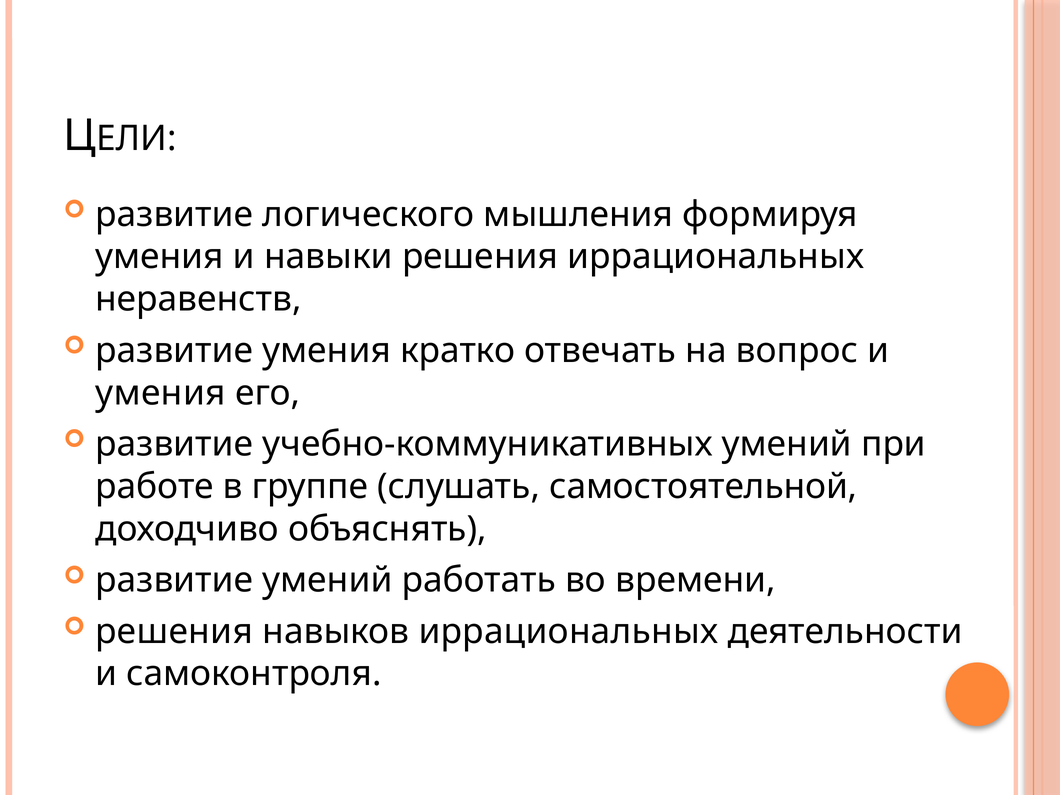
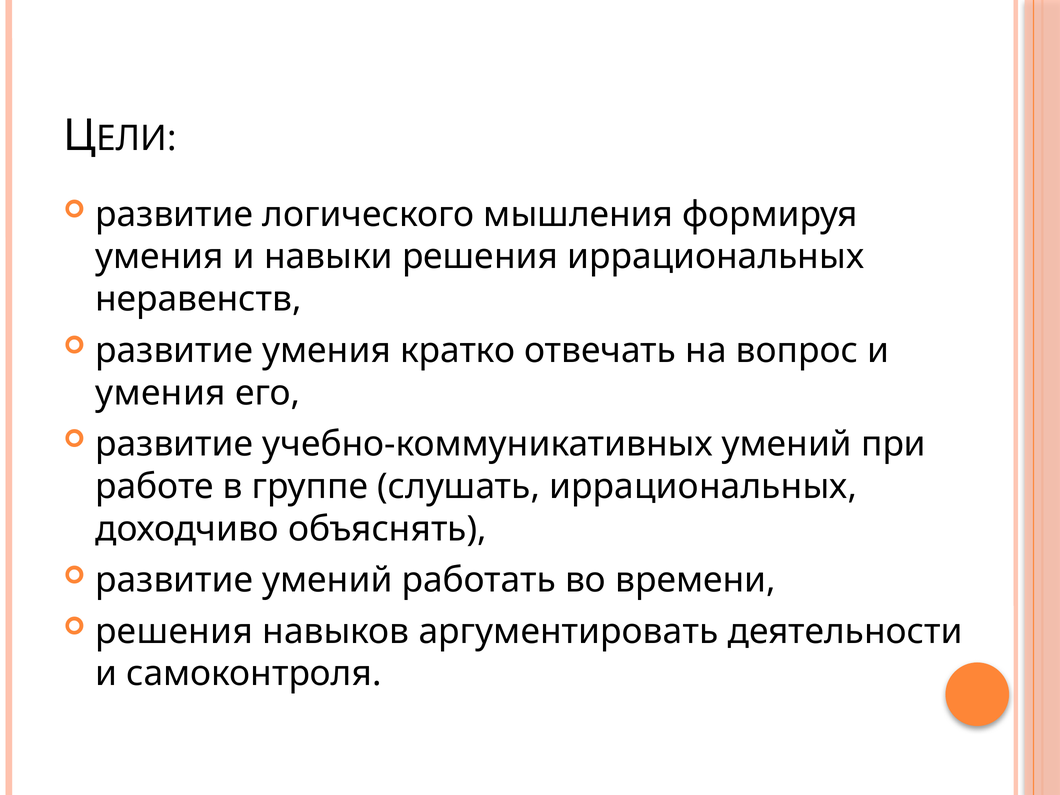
слушать самостоятельной: самостоятельной -> иррациональных
навыков иррациональных: иррациональных -> аргументировать
